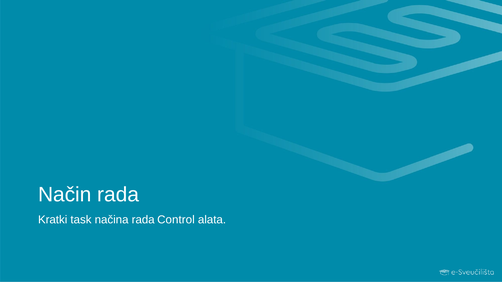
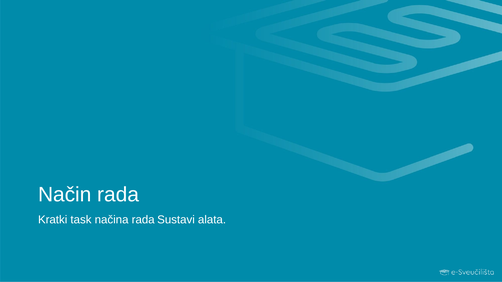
Control: Control -> Sustavi
